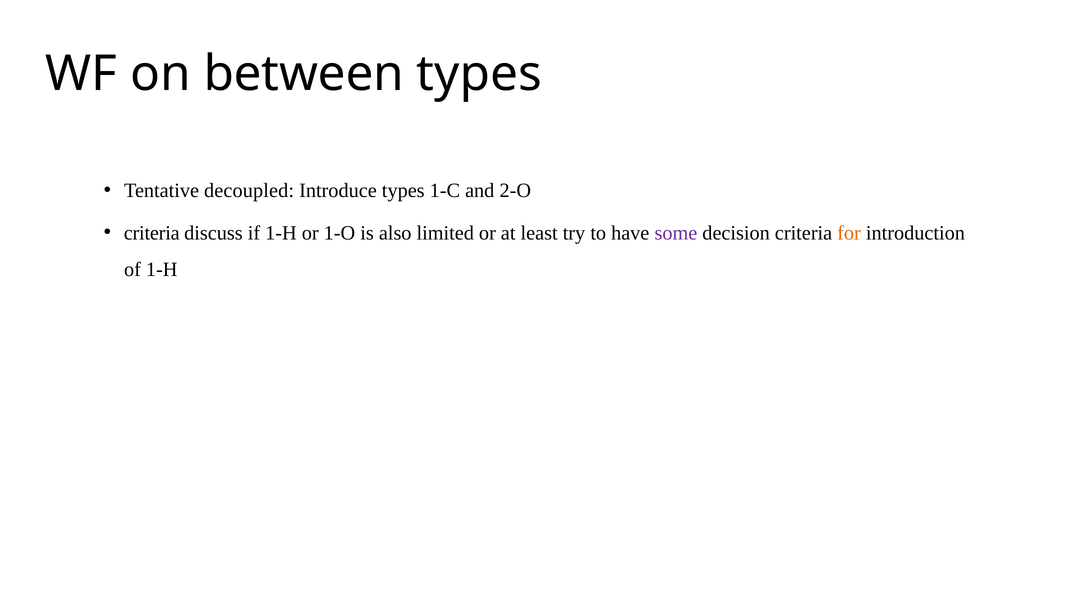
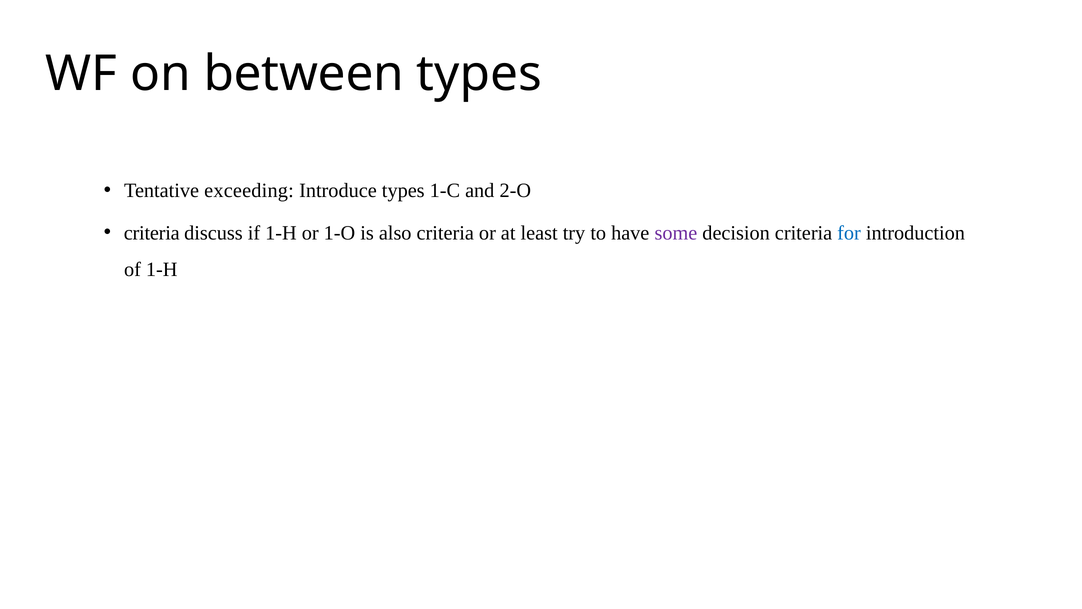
decoupled: decoupled -> exceeding
also limited: limited -> criteria
for colour: orange -> blue
